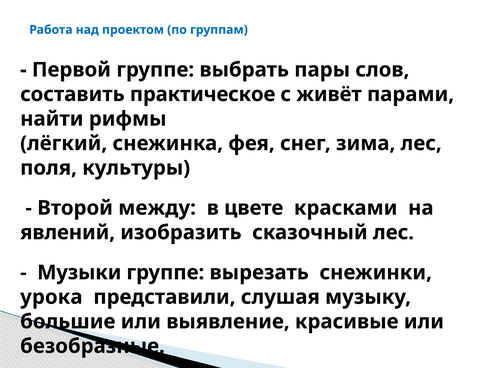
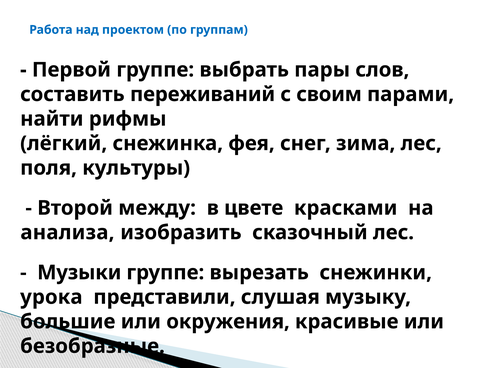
практическое: практическое -> переживаний
живёт: живёт -> своим
явлений: явлений -> анализа
выявление: выявление -> окружения
